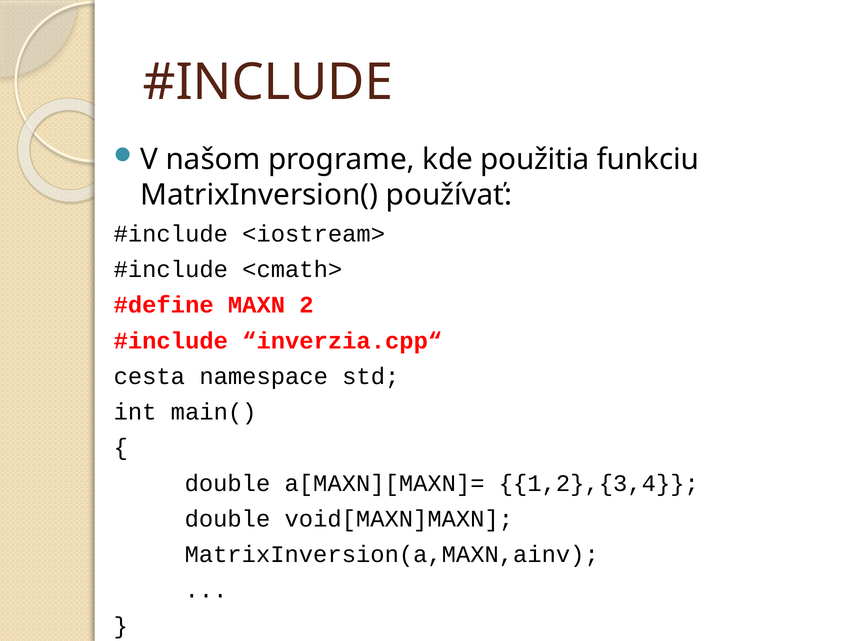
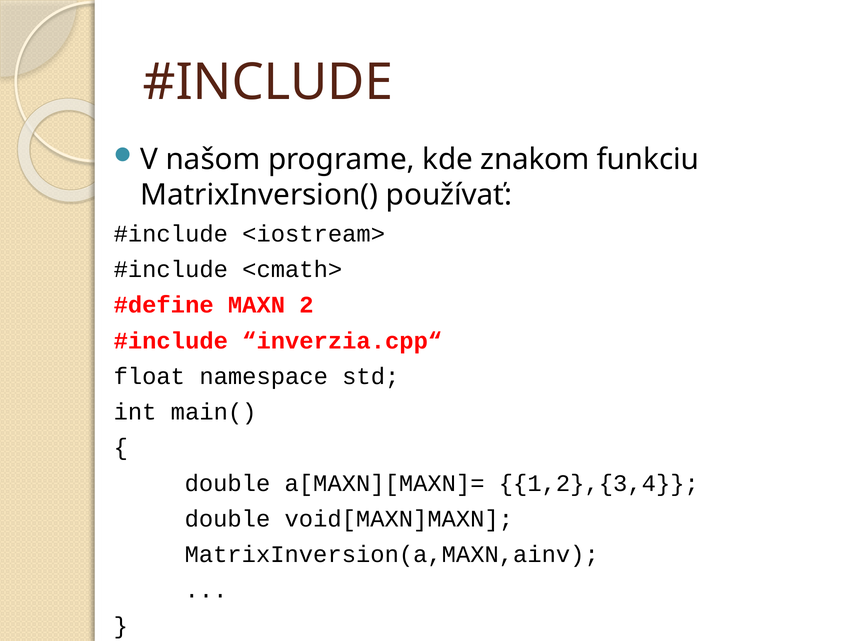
použitia: použitia -> znakom
cesta: cesta -> float
